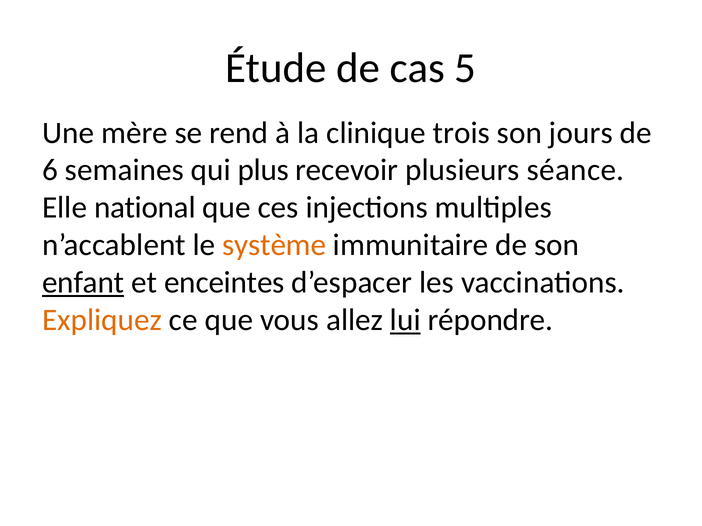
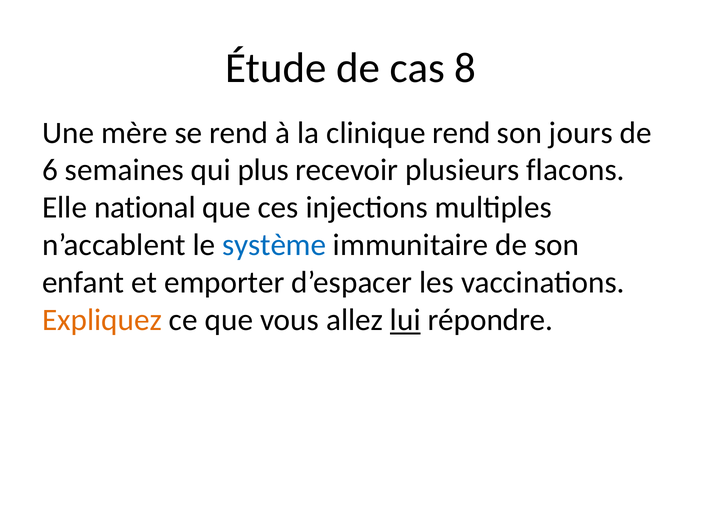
5: 5 -> 8
clinique trois: trois -> rend
séance: séance -> flacons
système colour: orange -> blue
enfant underline: present -> none
enceintes: enceintes -> emporter
